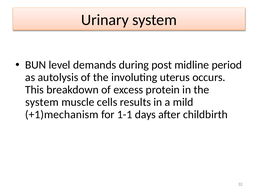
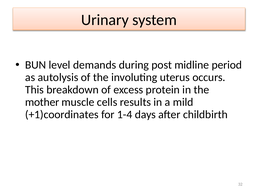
system at (42, 102): system -> mother
+1)mechanism: +1)mechanism -> +1)coordinates
1-1: 1-1 -> 1-4
